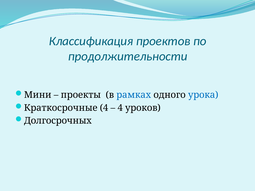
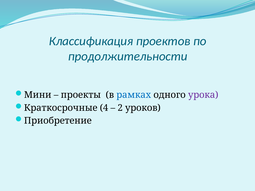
урока colour: blue -> purple
4 at (120, 108): 4 -> 2
Долгосрочных: Долгосрочных -> Приобретение
